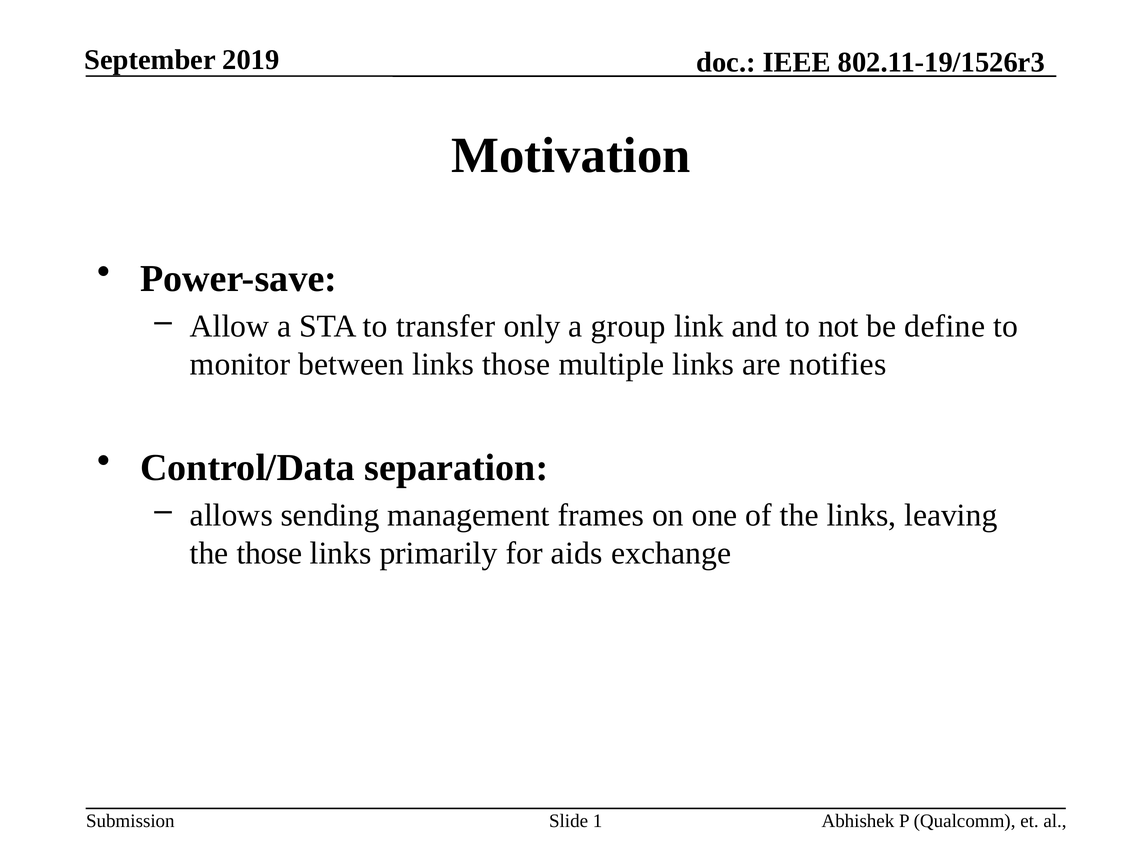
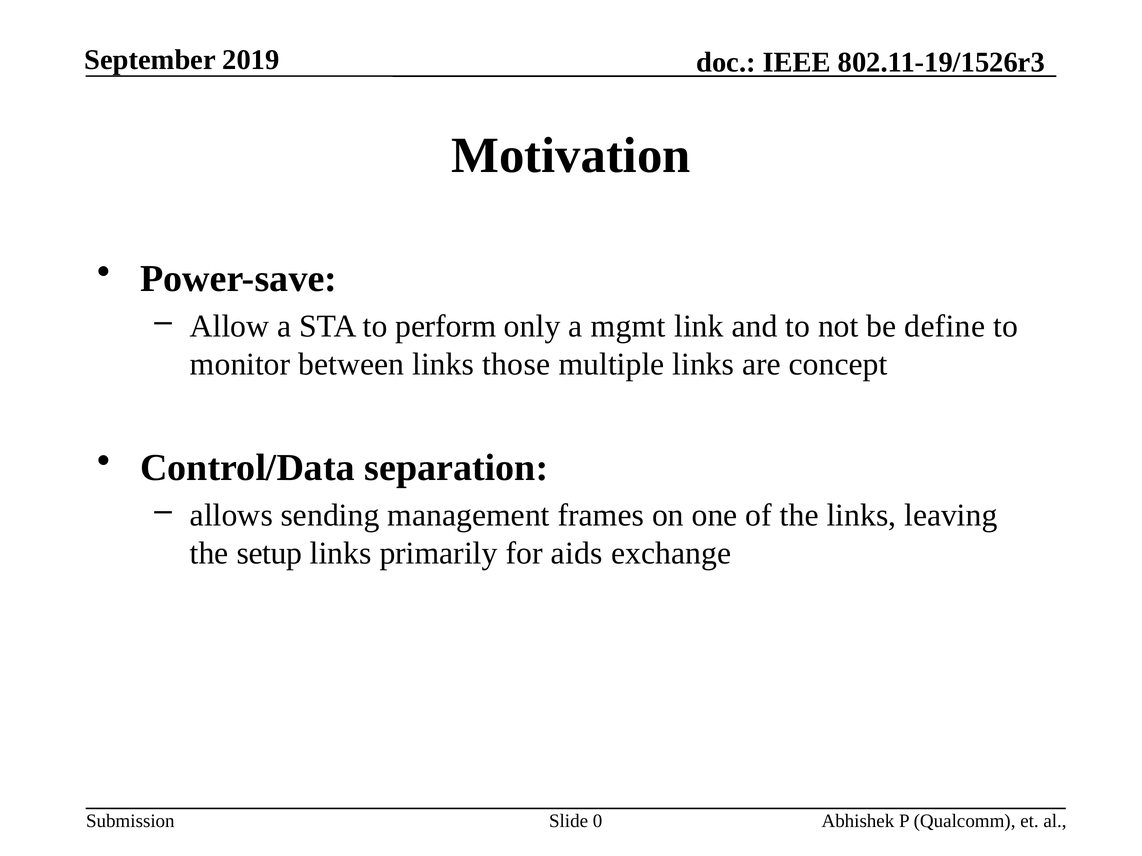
transfer: transfer -> perform
group: group -> mgmt
notifies: notifies -> concept
the those: those -> setup
1: 1 -> 0
